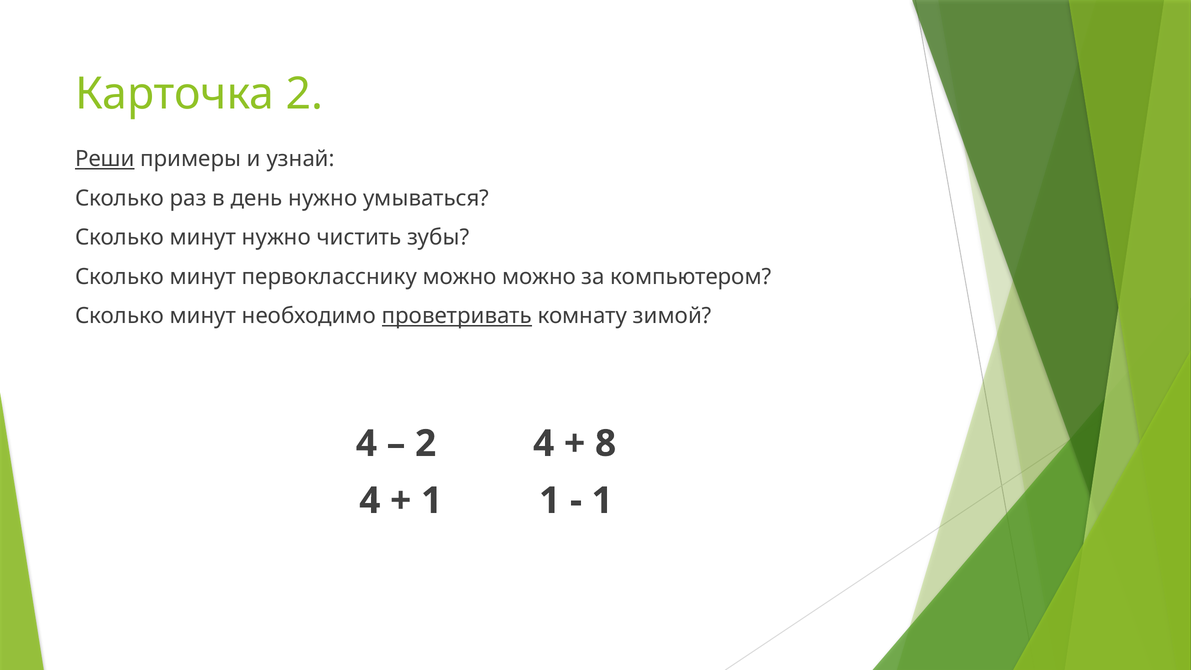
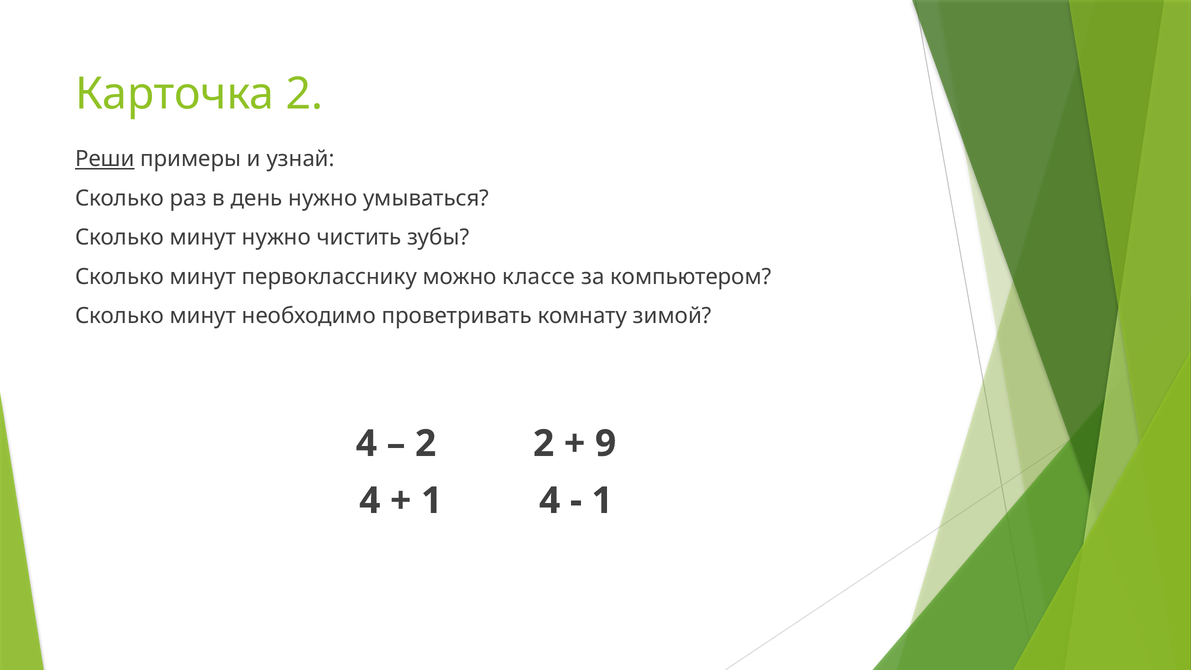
можно можно: можно -> классе
проветривать underline: present -> none
2 4: 4 -> 2
8: 8 -> 9
1 1: 1 -> 4
